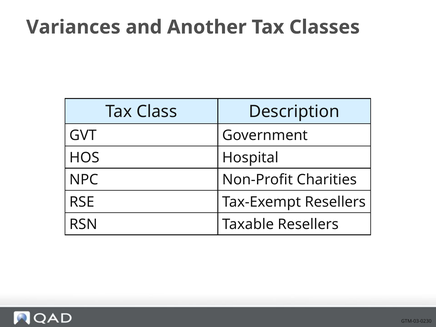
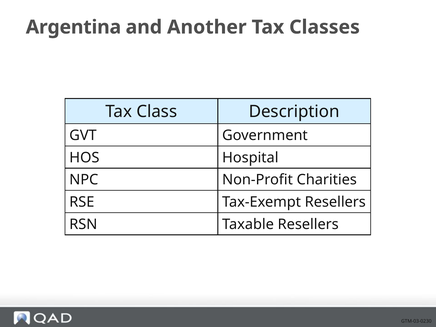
Variances: Variances -> Argentina
